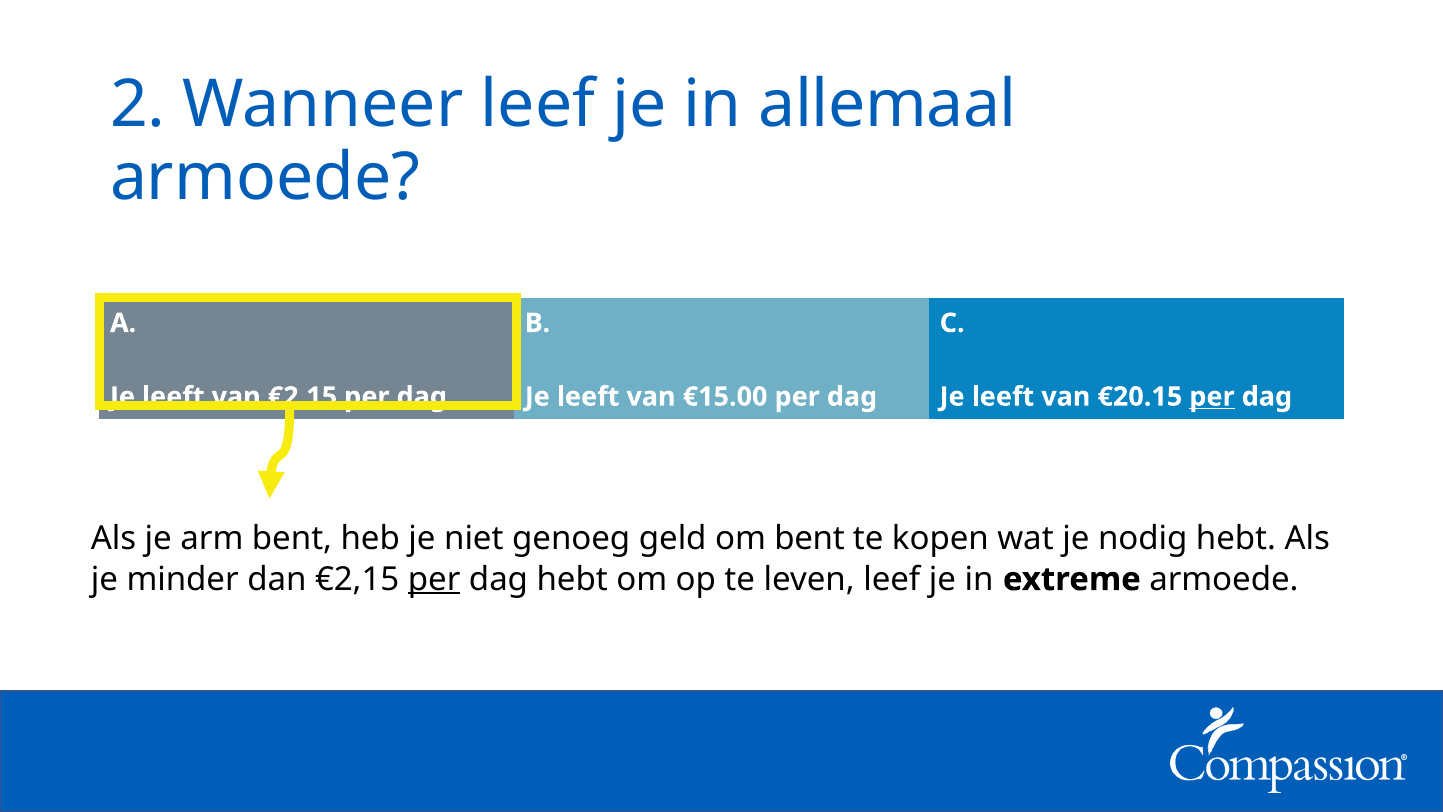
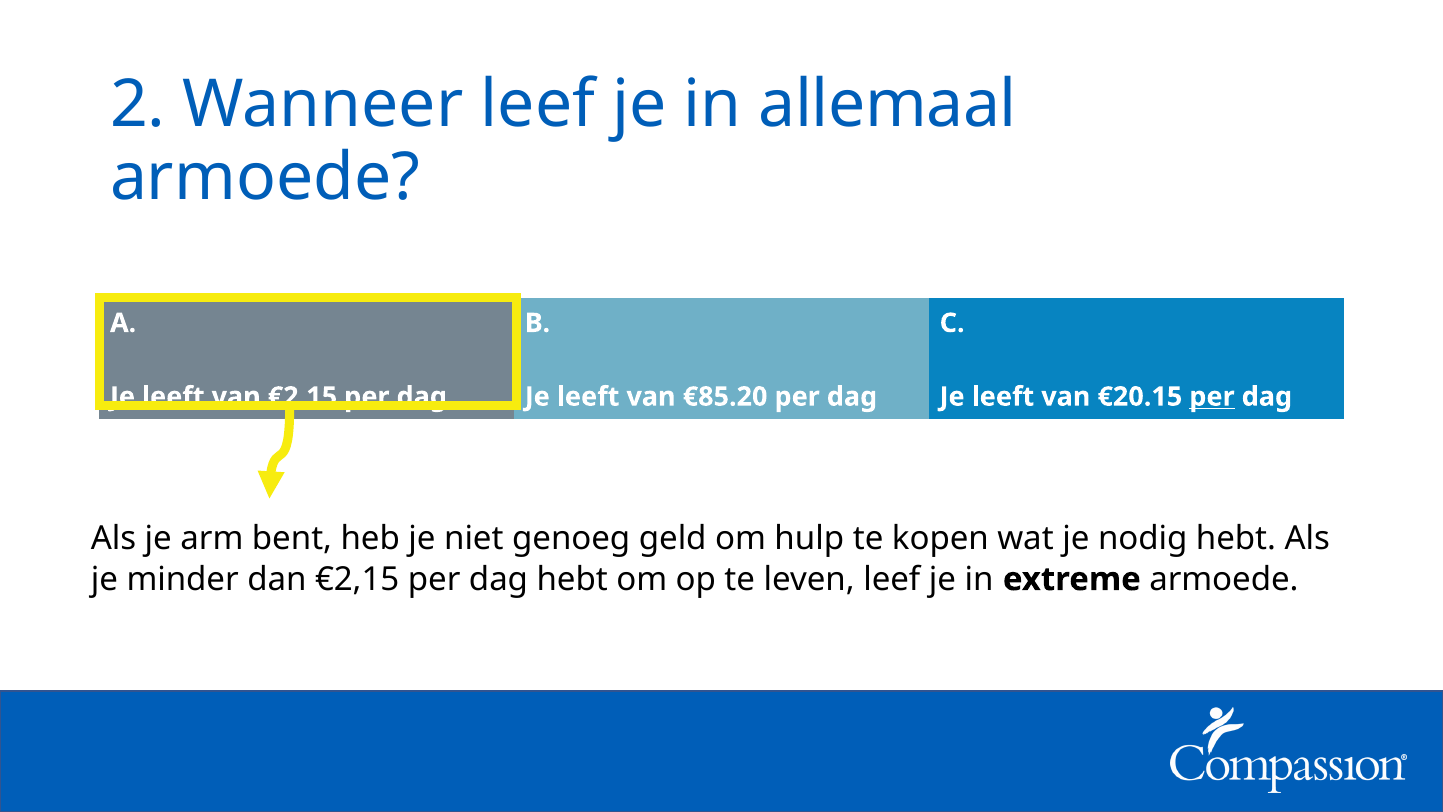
€15.00: €15.00 -> €85.20
om bent: bent -> hulp
per at (434, 579) underline: present -> none
